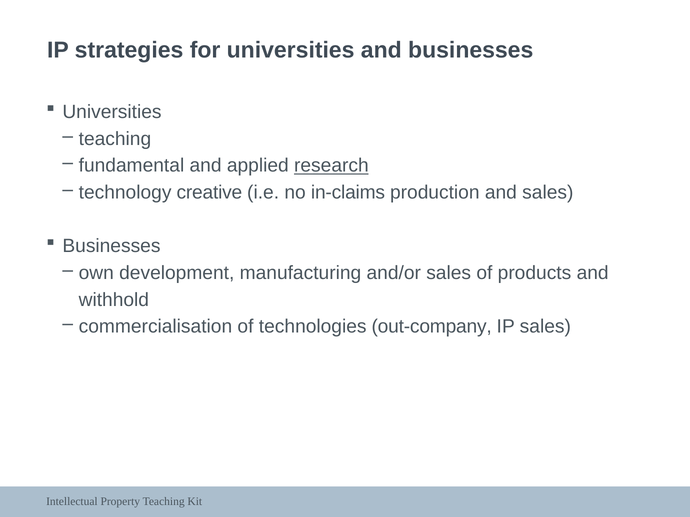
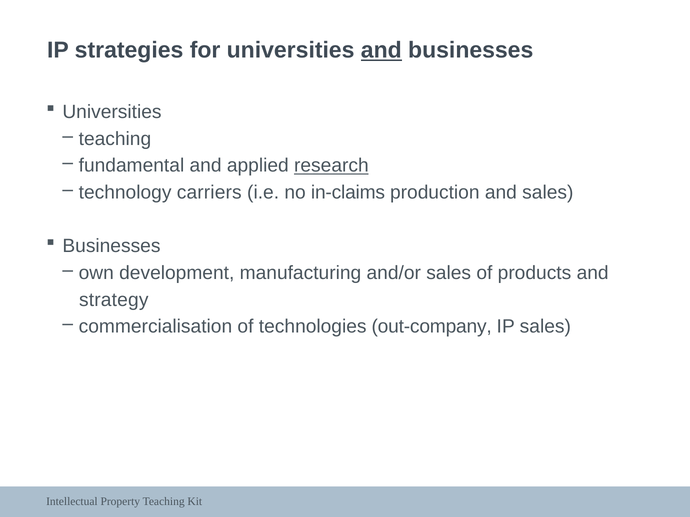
and at (381, 50) underline: none -> present
creative: creative -> carriers
withhold: withhold -> strategy
